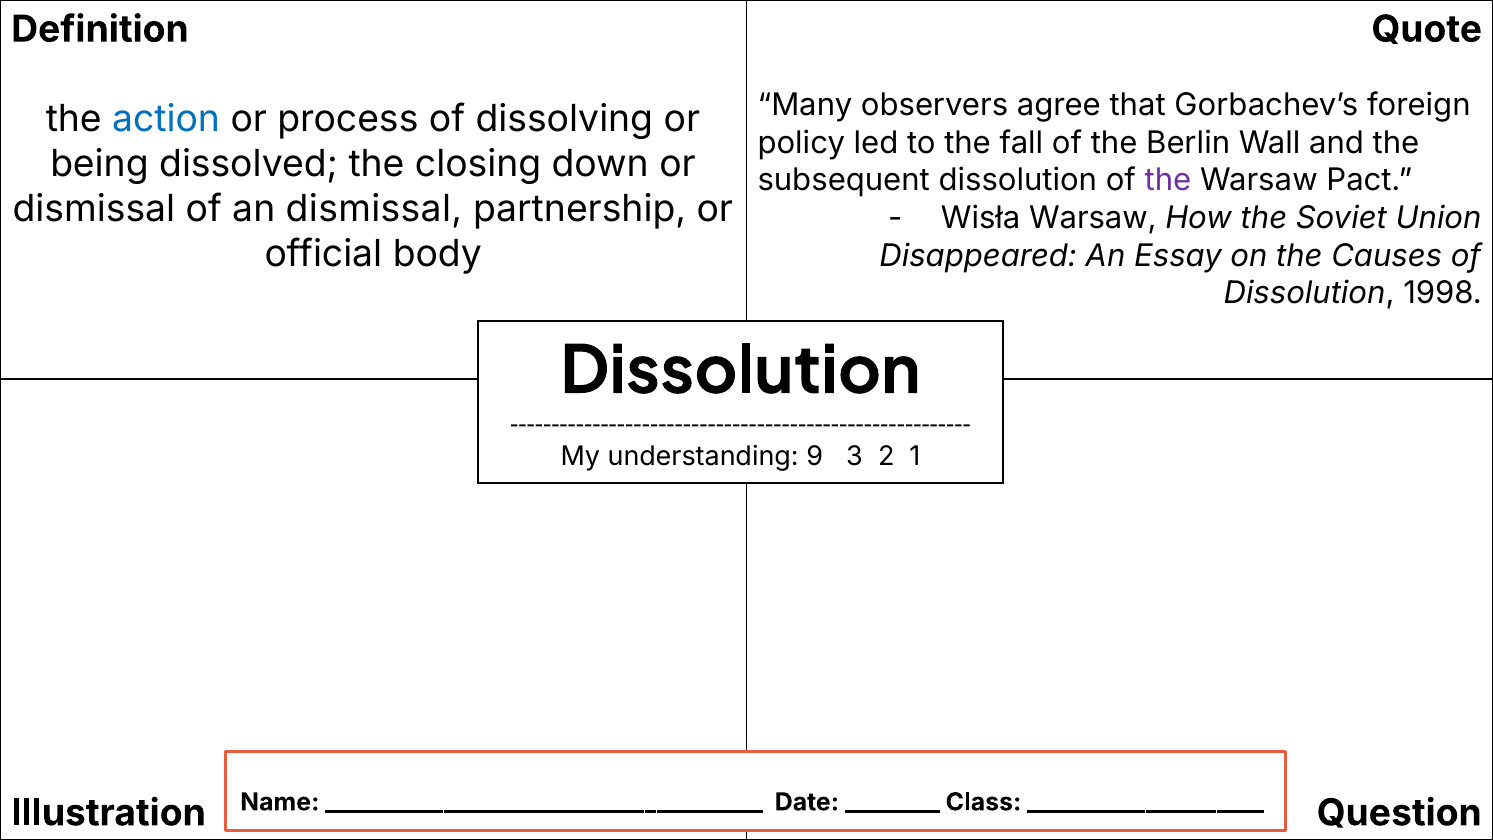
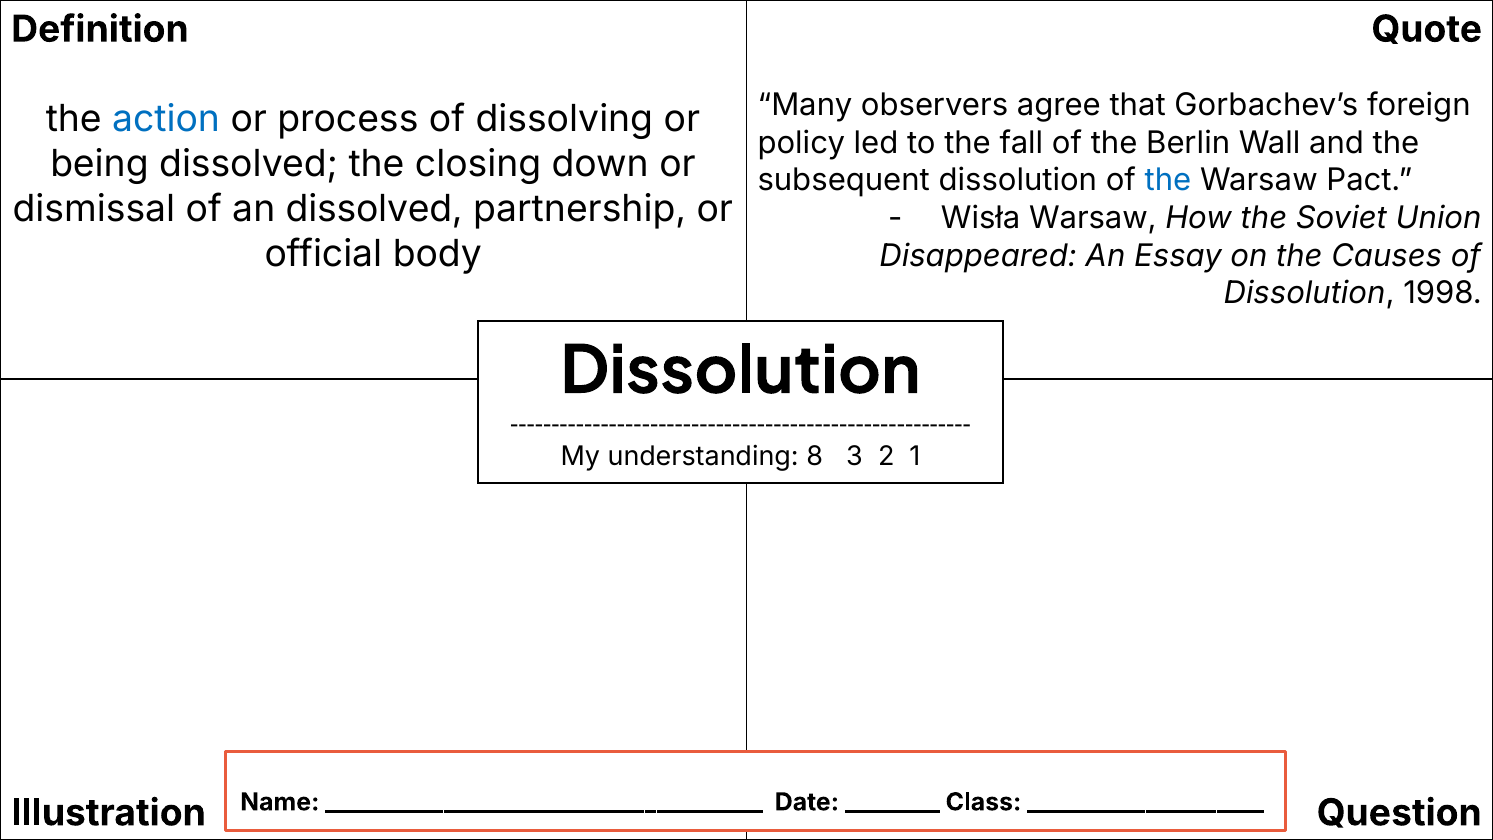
the at (1168, 181) colour: purple -> blue
an dismissal: dismissal -> dissolved
9: 9 -> 8
